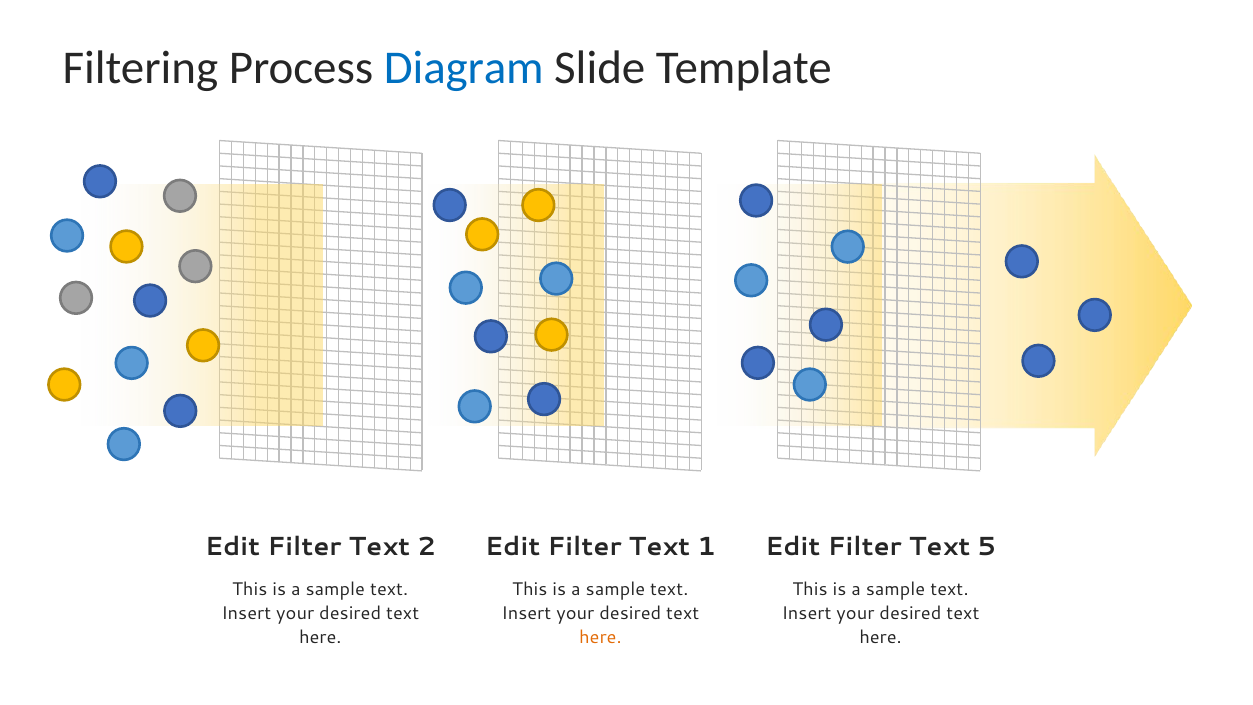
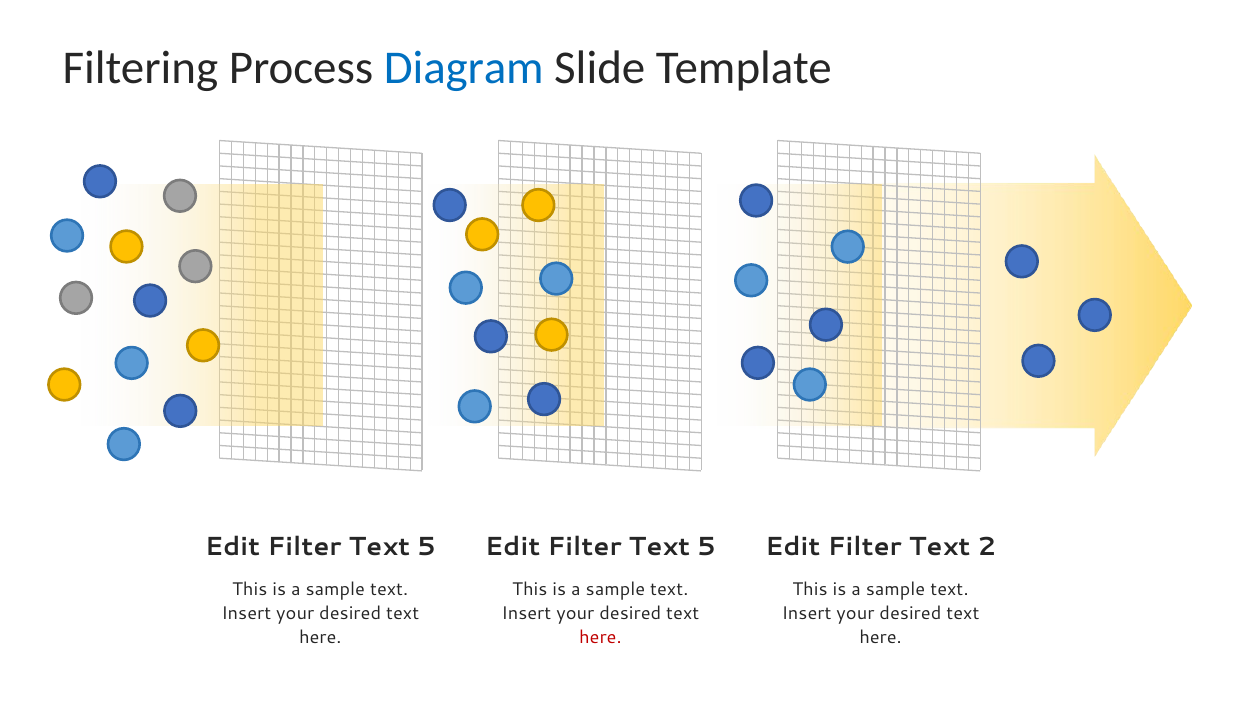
2 at (426, 547): 2 -> 5
1 at (707, 547): 1 -> 5
5: 5 -> 2
here at (600, 637) colour: orange -> red
